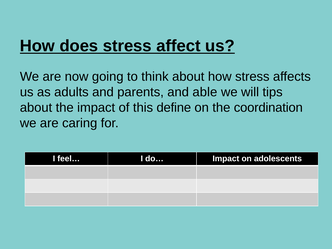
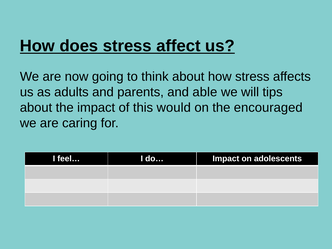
define: define -> would
coordination: coordination -> encouraged
